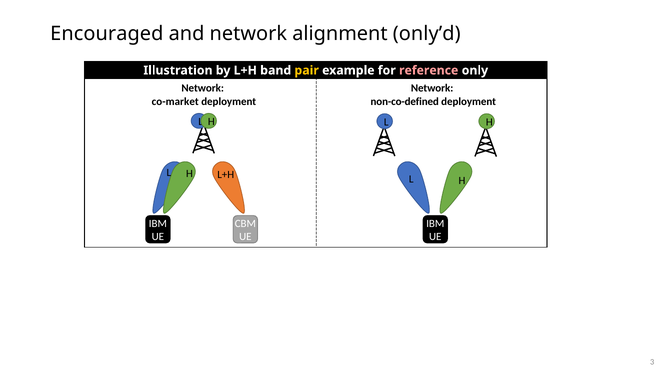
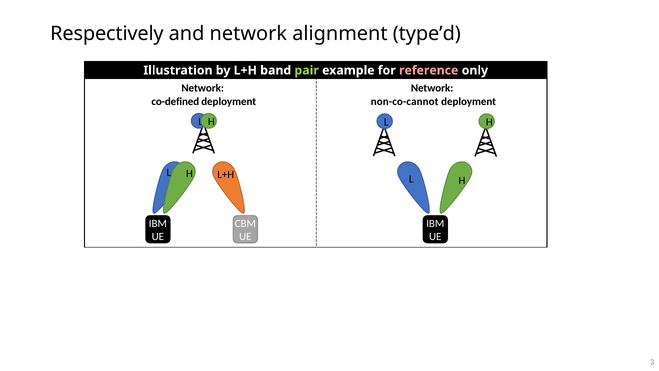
Encouraged: Encouraged -> Respectively
only’d: only’d -> type’d
pair colour: yellow -> light green
co-market: co-market -> co-defined
non-co-defined: non-co-defined -> non-co-cannot
